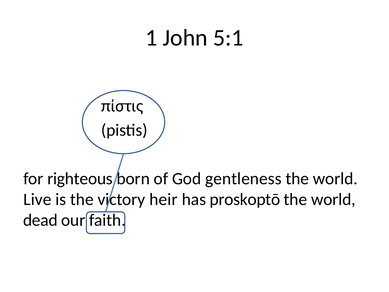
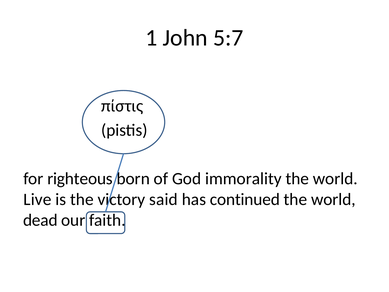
5:1: 5:1 -> 5:7
gentleness: gentleness -> immorality
heir: heir -> said
proskoptō: proskoptō -> continued
